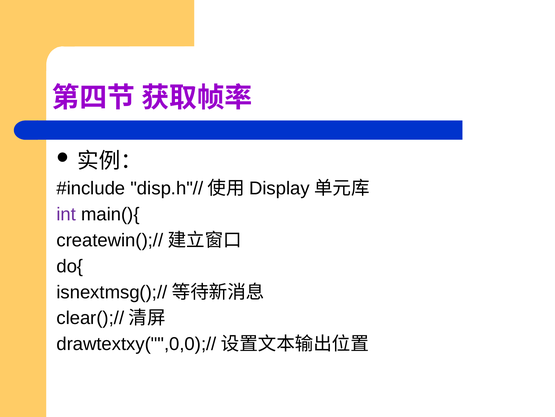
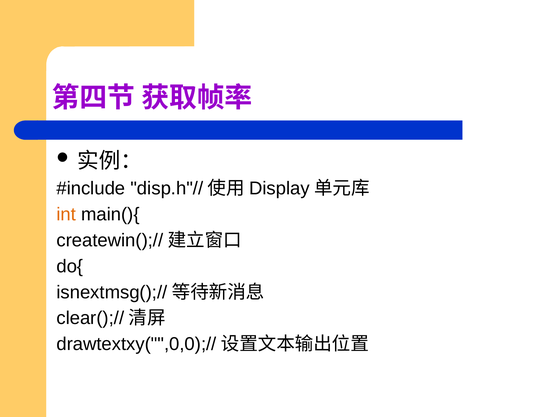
int colour: purple -> orange
